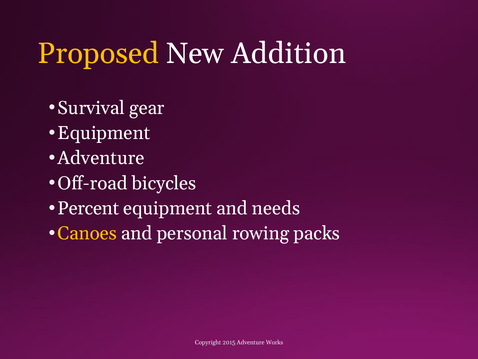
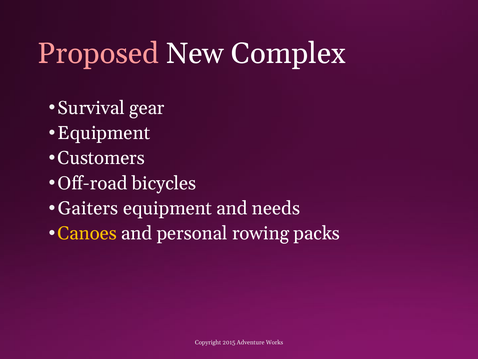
Proposed colour: yellow -> pink
Addition: Addition -> Complex
Adventure at (101, 158): Adventure -> Customers
Percent: Percent -> Gaiters
